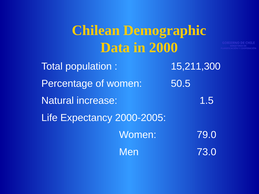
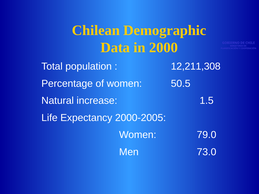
15,211,300: 15,211,300 -> 12,211,308
